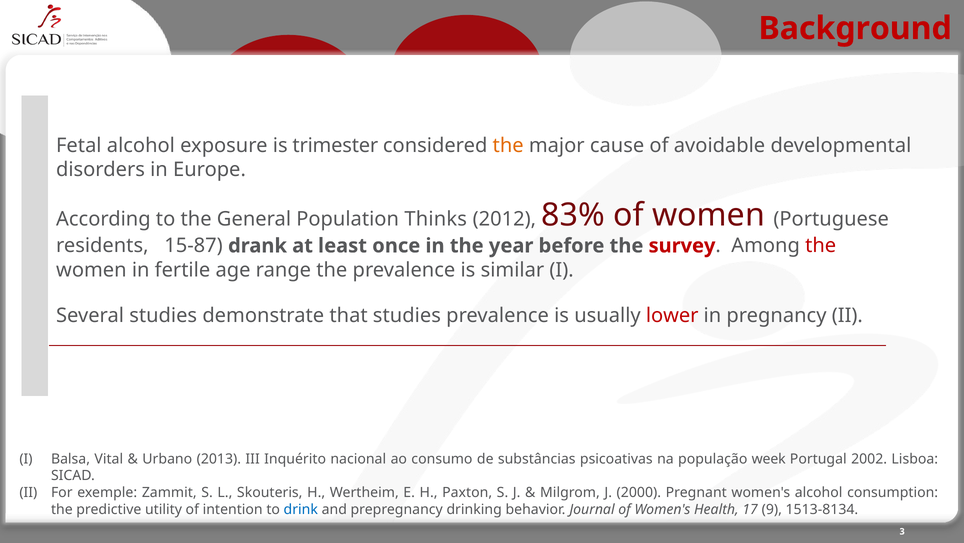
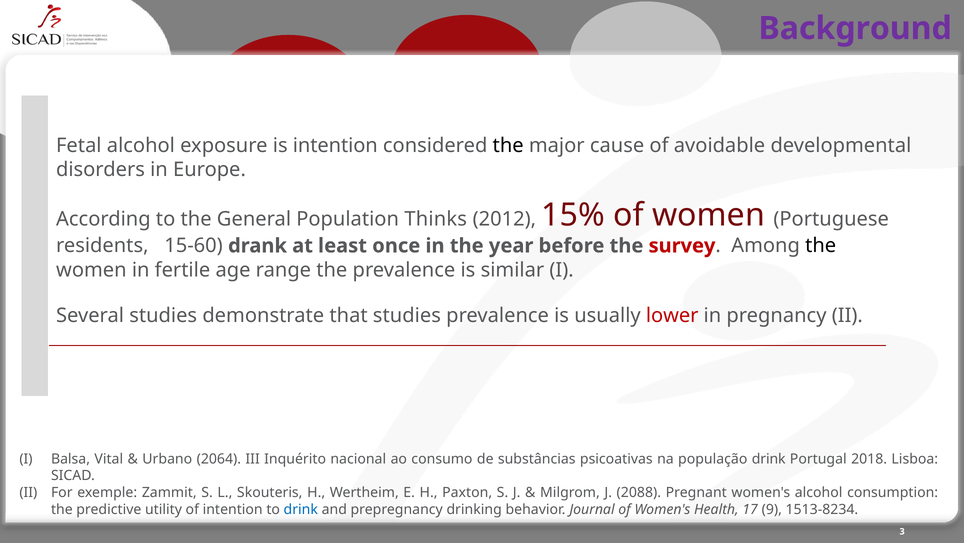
Background colour: red -> purple
is trimester: trimester -> intention
the at (508, 145) colour: orange -> black
83%: 83% -> 15%
15-87: 15-87 -> 15-60
the at (821, 245) colour: red -> black
2013: 2013 -> 2064
população week: week -> drink
2002: 2002 -> 2018
2000: 2000 -> 2088
1513-8134: 1513-8134 -> 1513-8234
